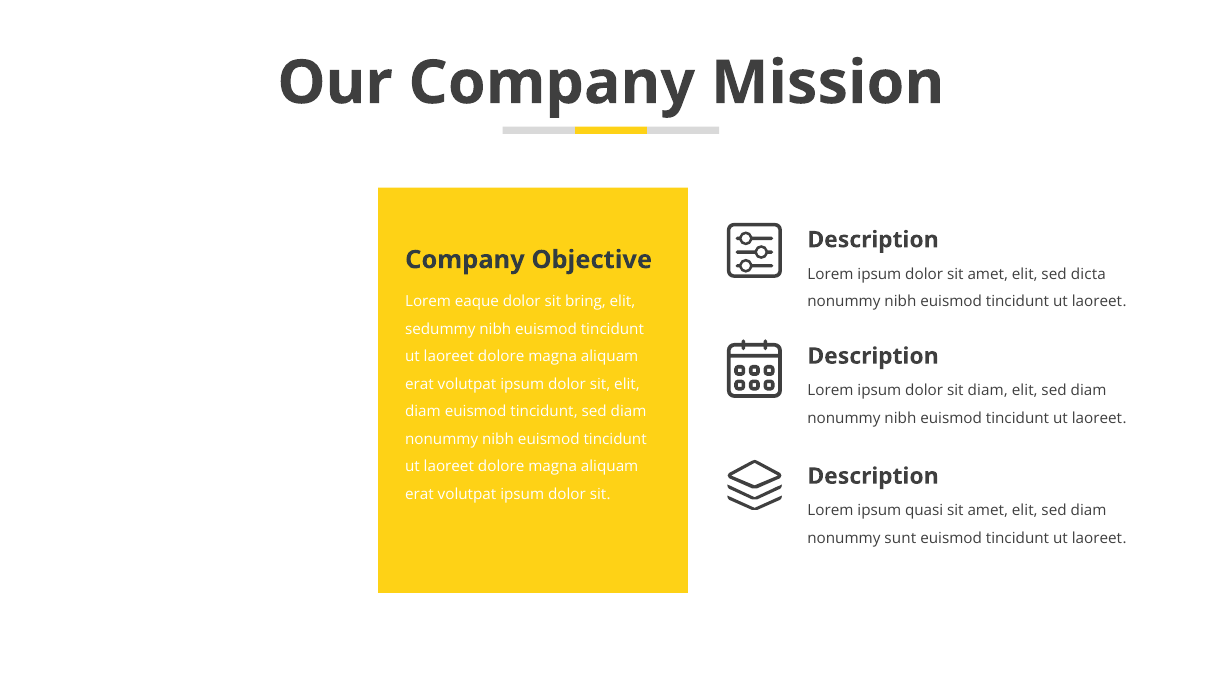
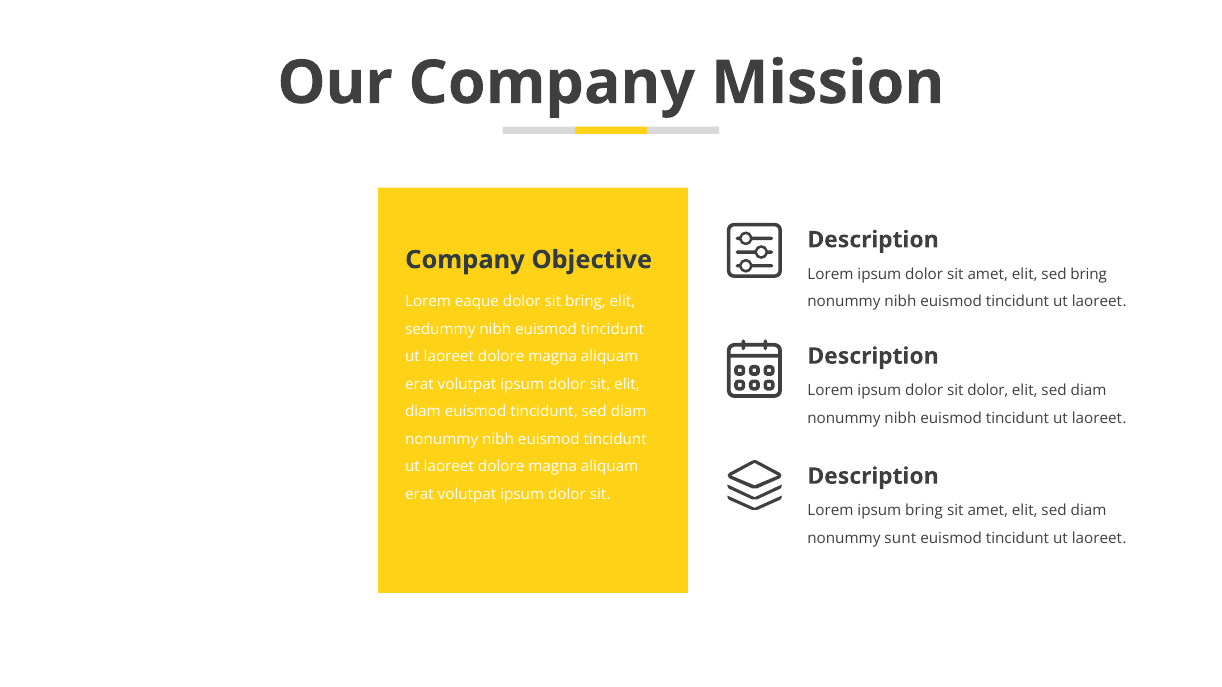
sed dicta: dicta -> bring
sit diam: diam -> dolor
ipsum quasi: quasi -> bring
